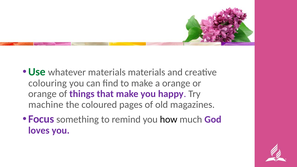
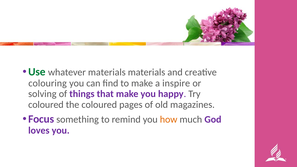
a orange: orange -> inspire
orange at (42, 94): orange -> solving
machine at (46, 105): machine -> coloured
how colour: black -> orange
